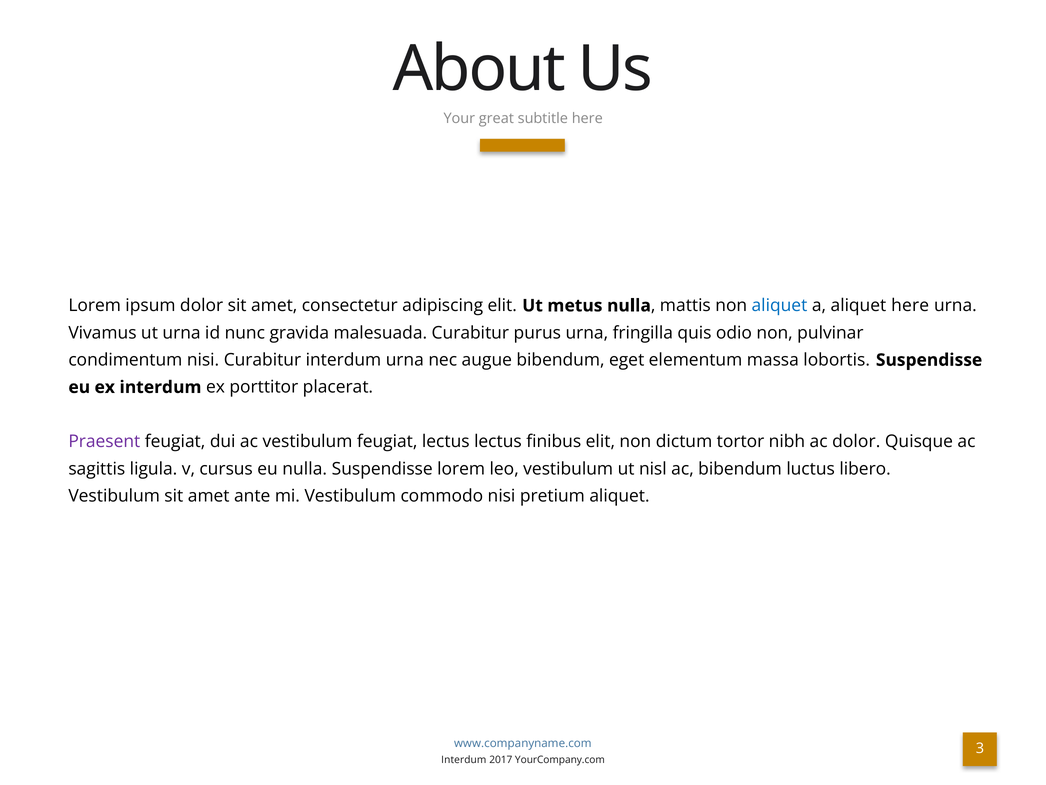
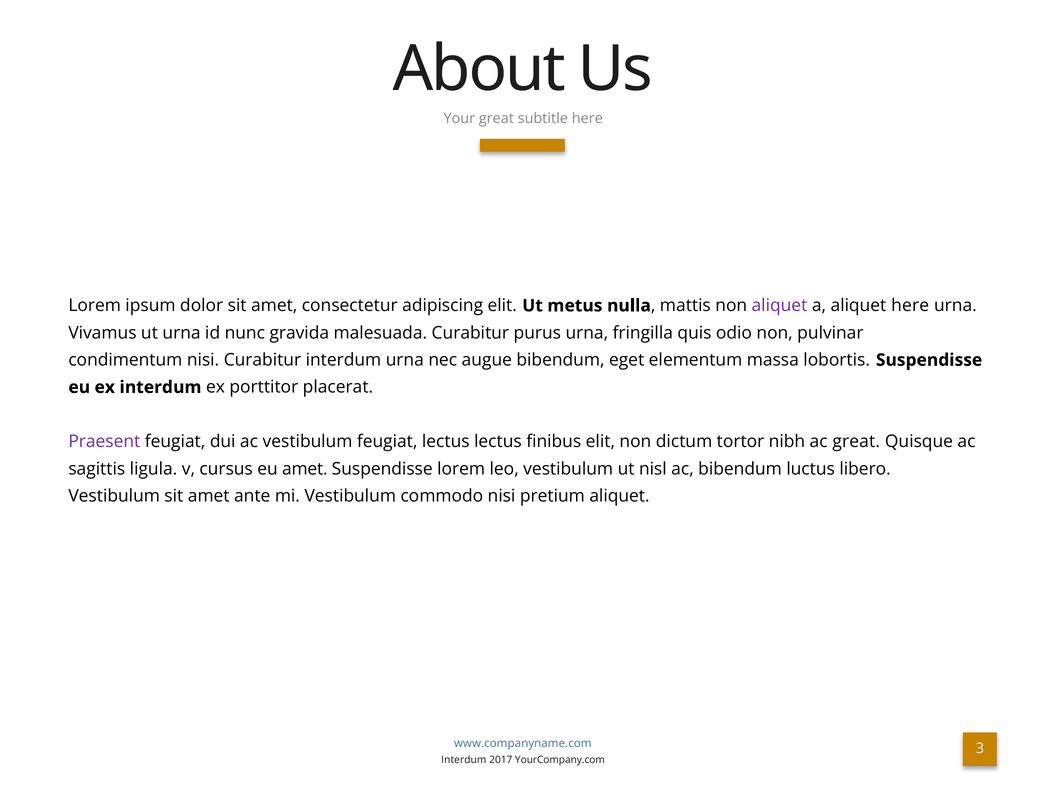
aliquet at (779, 305) colour: blue -> purple
ac dolor: dolor -> great
eu nulla: nulla -> amet
